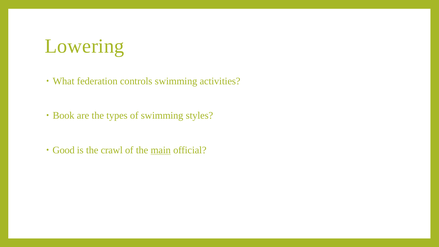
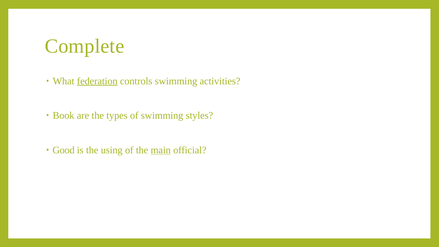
Lowering: Lowering -> Complete
federation underline: none -> present
crawl: crawl -> using
